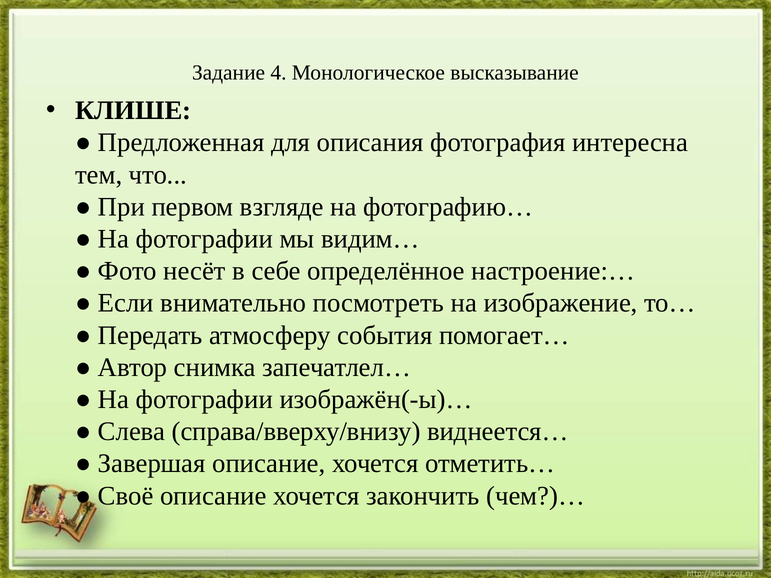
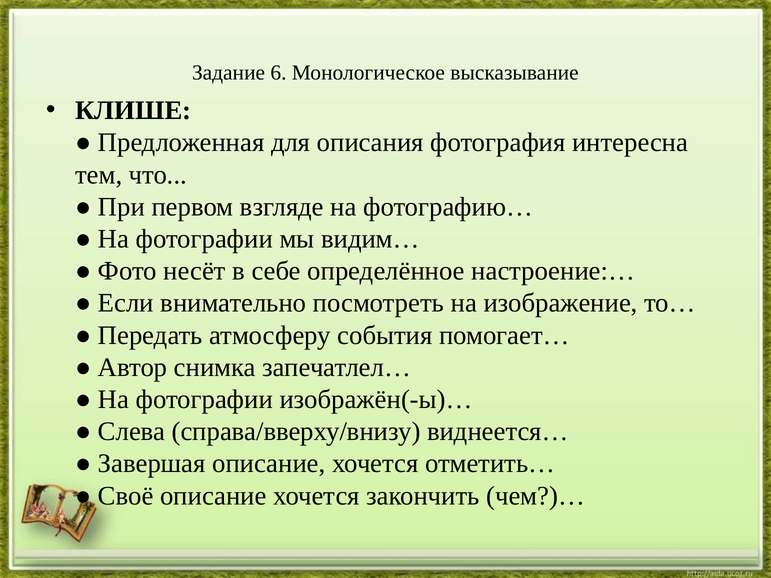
4: 4 -> 6
